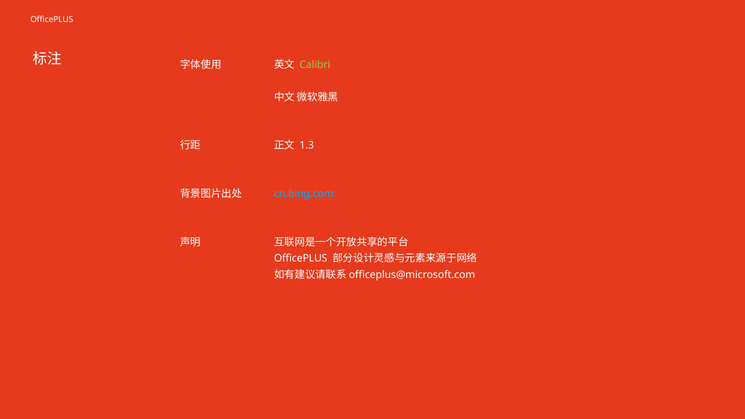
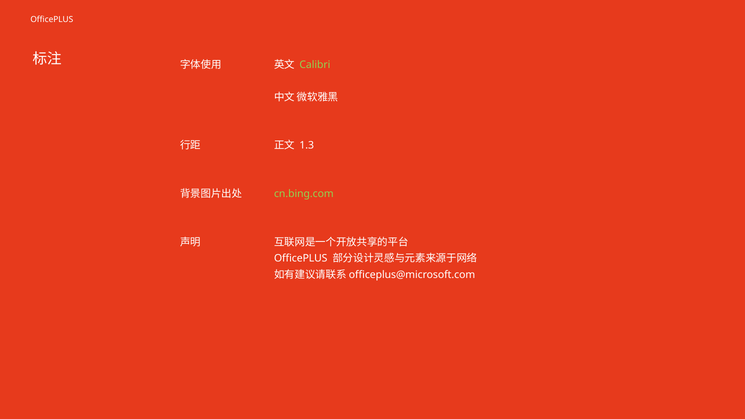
cn.bing.com colour: light blue -> light green
